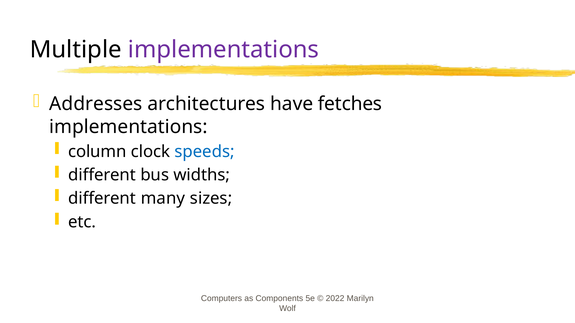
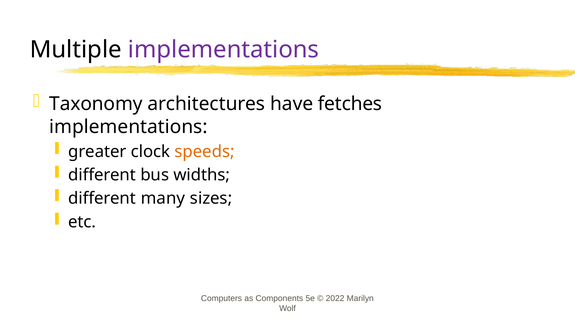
Addresses: Addresses -> Taxonomy
column: column -> greater
speeds colour: blue -> orange
